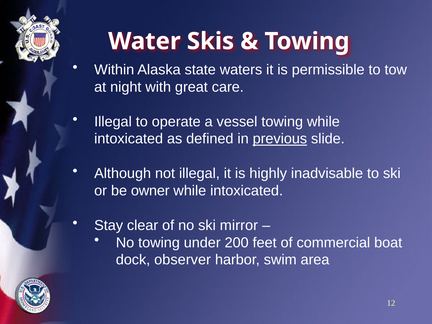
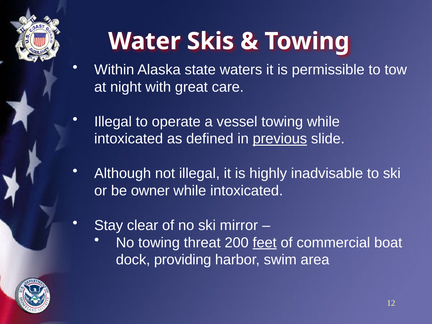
under: under -> threat
feet underline: none -> present
observer: observer -> providing
